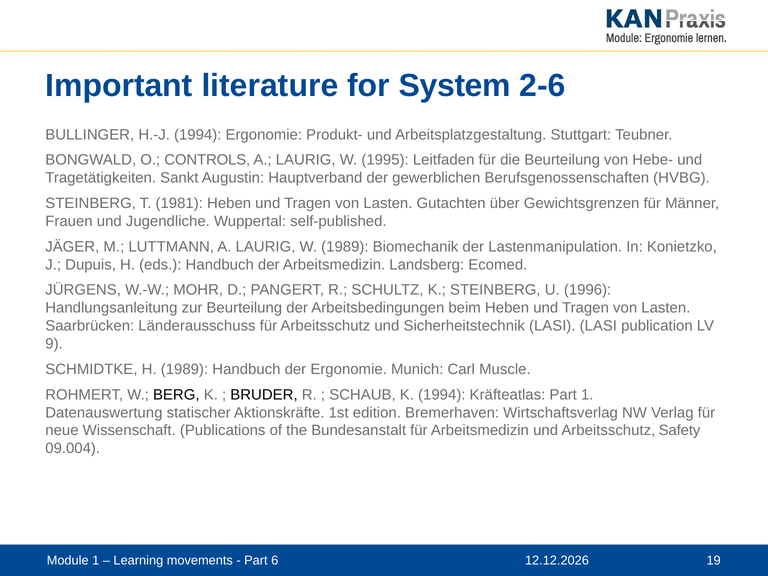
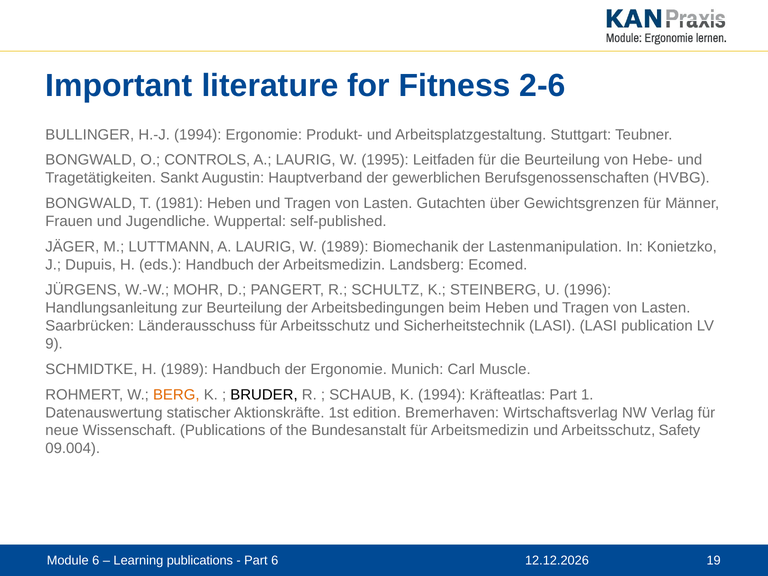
System: System -> Fitness
STEINBERG at (91, 203): STEINBERG -> BONGWALD
BERG colour: black -> orange
Module 1: 1 -> 6
Learning movements: movements -> publications
